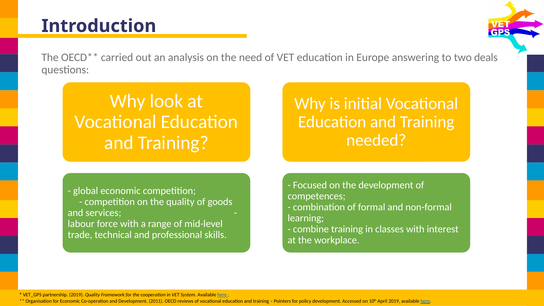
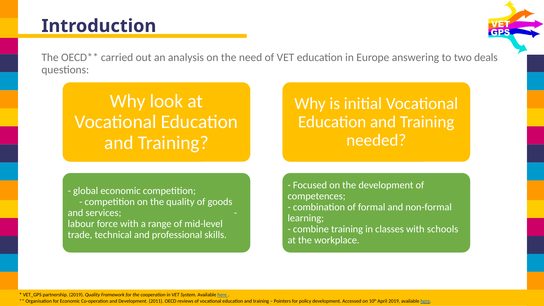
interest: interest -> schools
